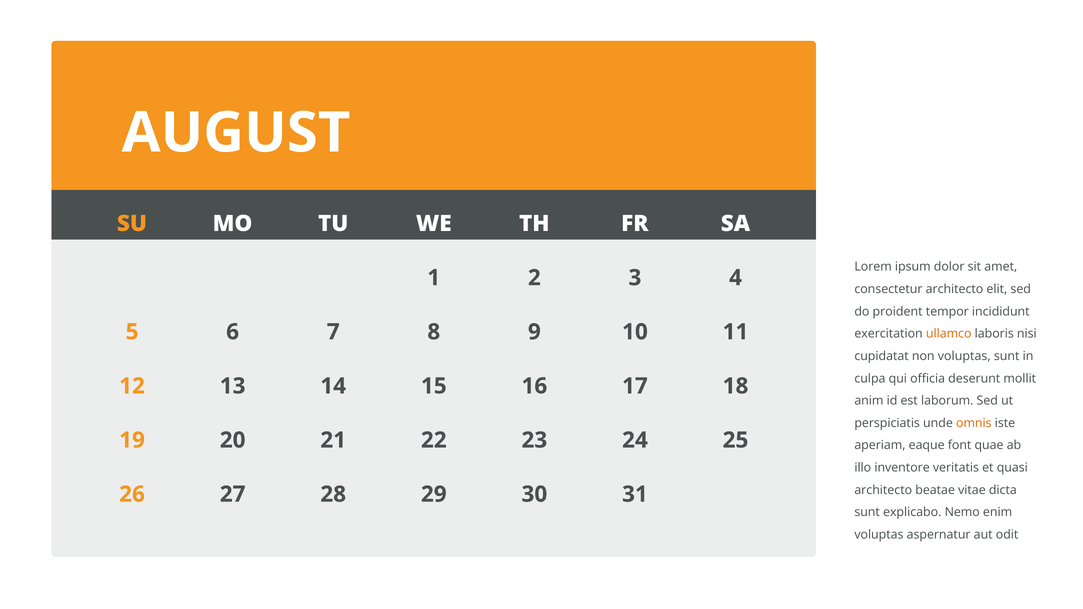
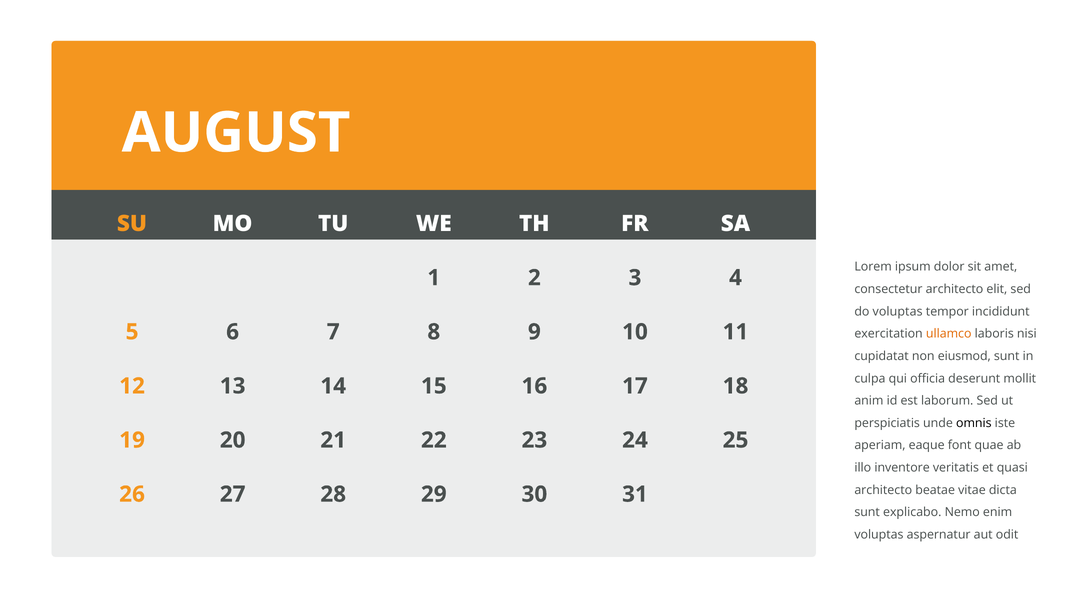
do proident: proident -> voluptas
non voluptas: voluptas -> eiusmod
omnis colour: orange -> black
